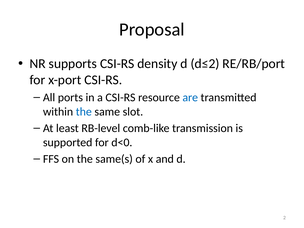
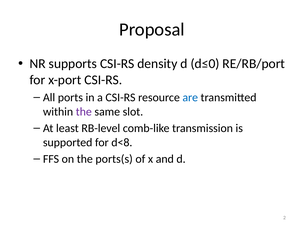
d≤2: d≤2 -> d≤0
the at (84, 112) colour: blue -> purple
d<0: d<0 -> d<8
same(s: same(s -> ports(s
